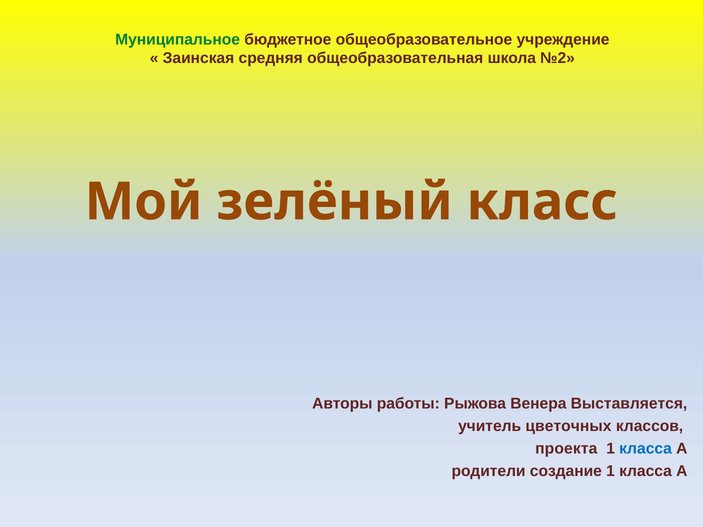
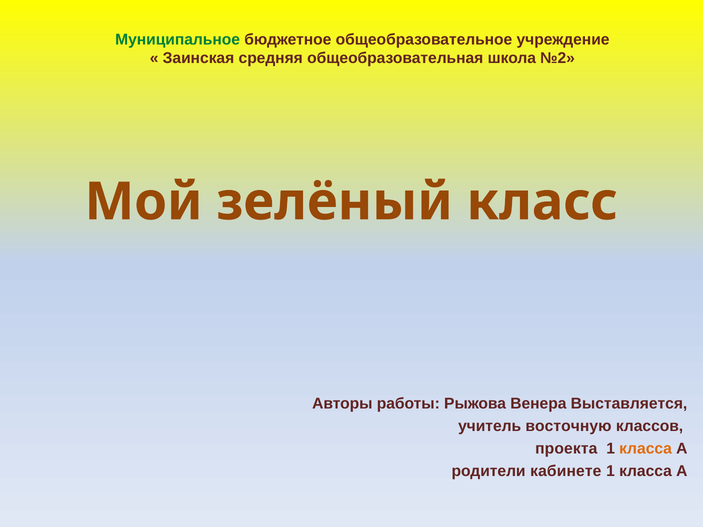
цветочных: цветочных -> восточную
класса at (646, 449) colour: blue -> orange
создание: создание -> кабинете
